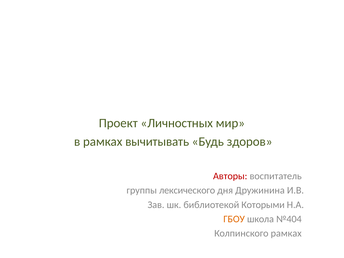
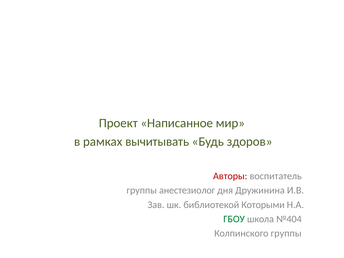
Личностных: Личностных -> Написанное
лексического: лексического -> анестезиолог
ГБОУ colour: orange -> green
Колпинского рамках: рамках -> группы
